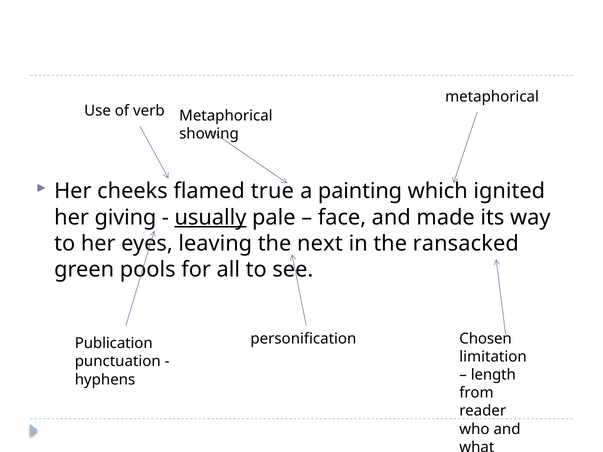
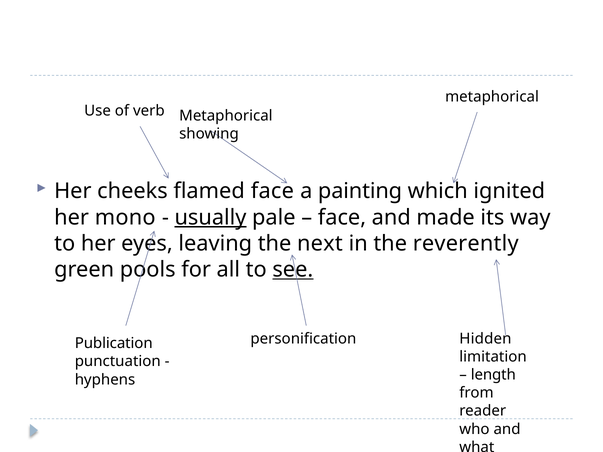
flamed true: true -> face
giving: giving -> mono
ransacked: ransacked -> reverently
see underline: none -> present
Chosen: Chosen -> Hidden
